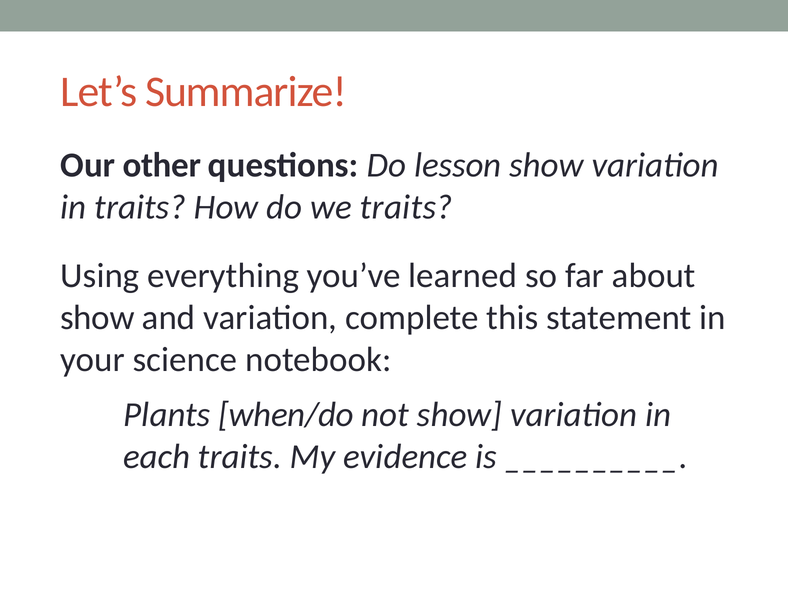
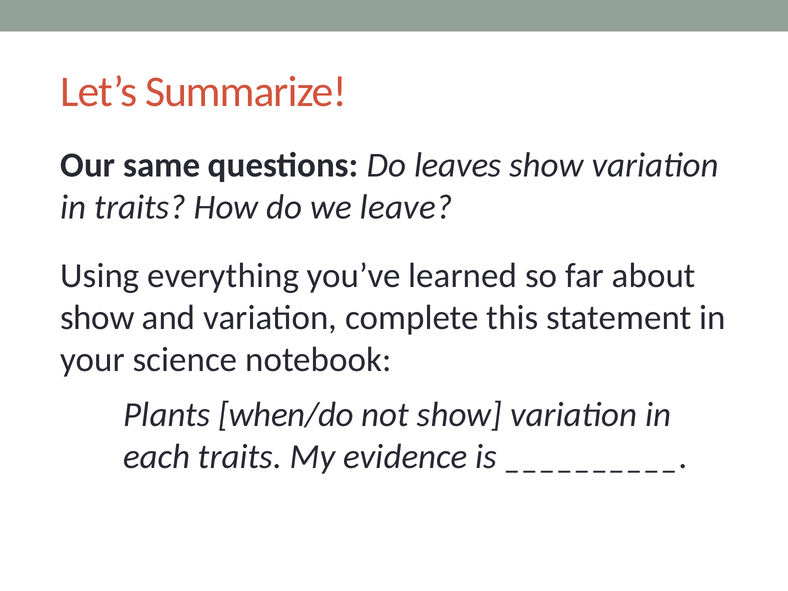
other: other -> same
lesson: lesson -> leaves
we traits: traits -> leave
